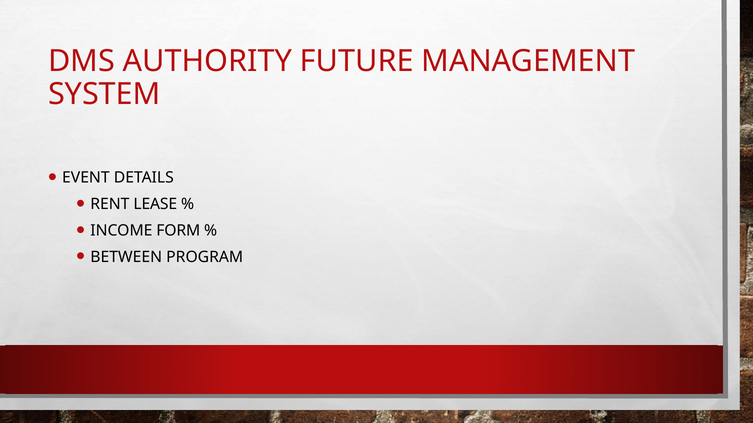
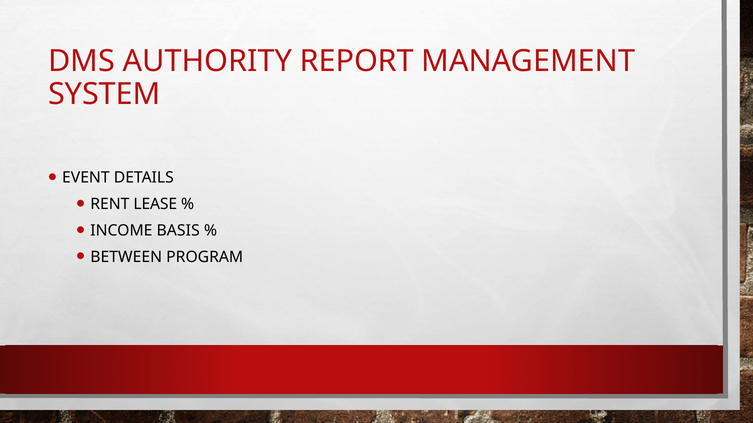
FUTURE: FUTURE -> REPORT
FORM: FORM -> BASIS
